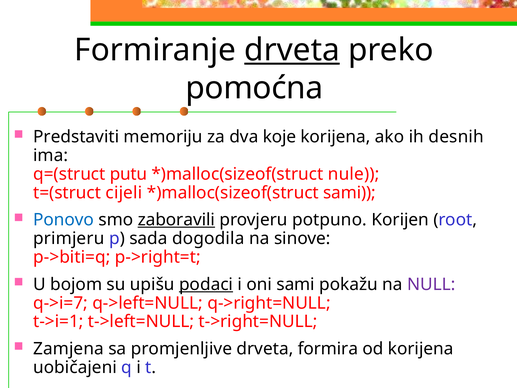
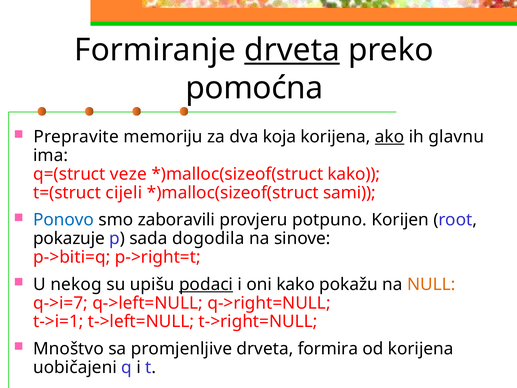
Predstaviti: Predstaviti -> Prepravite
koje: koje -> koja
ako underline: none -> present
desnih: desnih -> glavnu
putu: putu -> veze
nule at (354, 174): nule -> kako
zaboravili underline: present -> none
primjeru: primjeru -> pokazuje
bojom: bojom -> nekog
oni sami: sami -> kako
NULL colour: purple -> orange
Zamjena: Zamjena -> Mnoštvo
